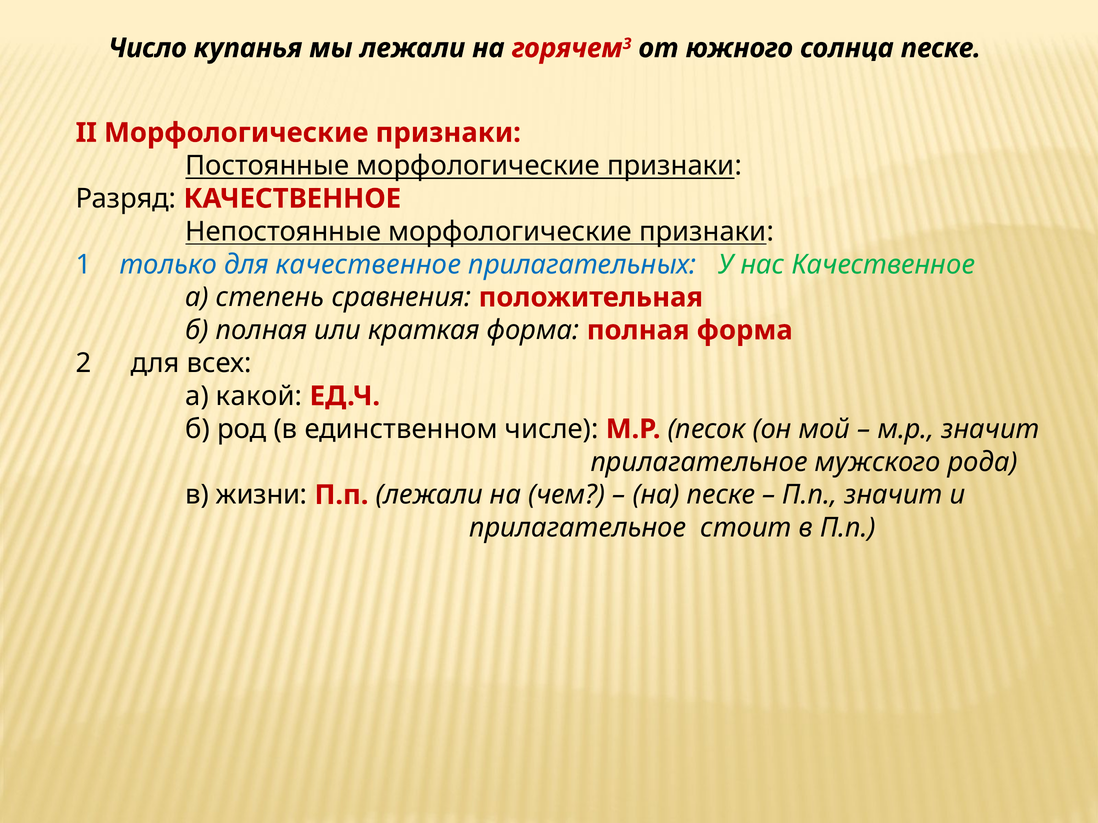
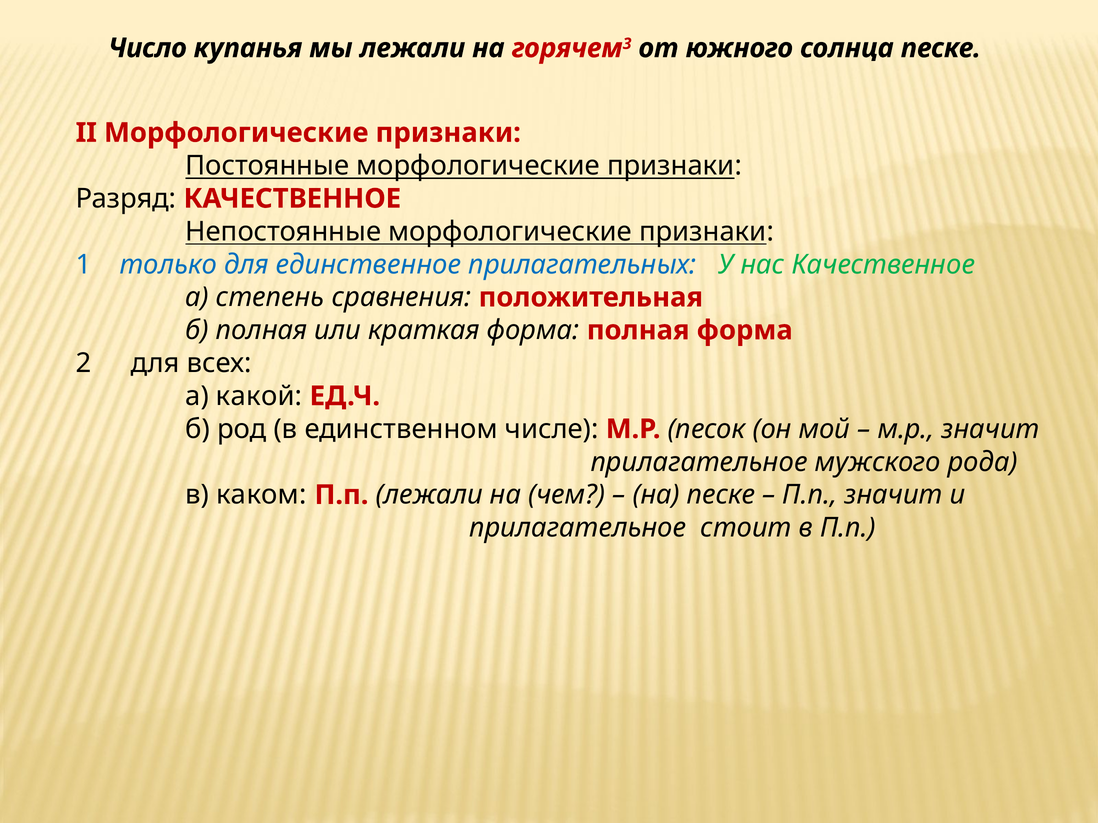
для качественное: качественное -> единственное
жизни: жизни -> каком
